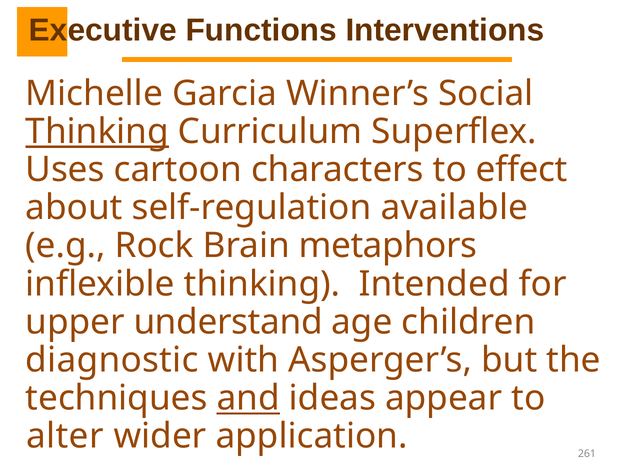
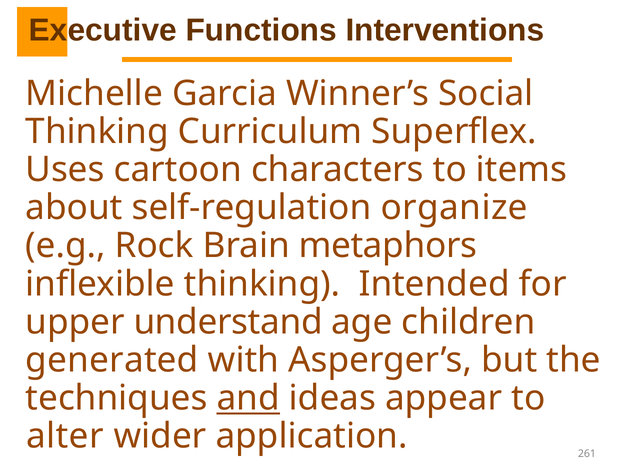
Thinking at (97, 131) underline: present -> none
effect: effect -> items
available: available -> organize
diagnostic: diagnostic -> generated
